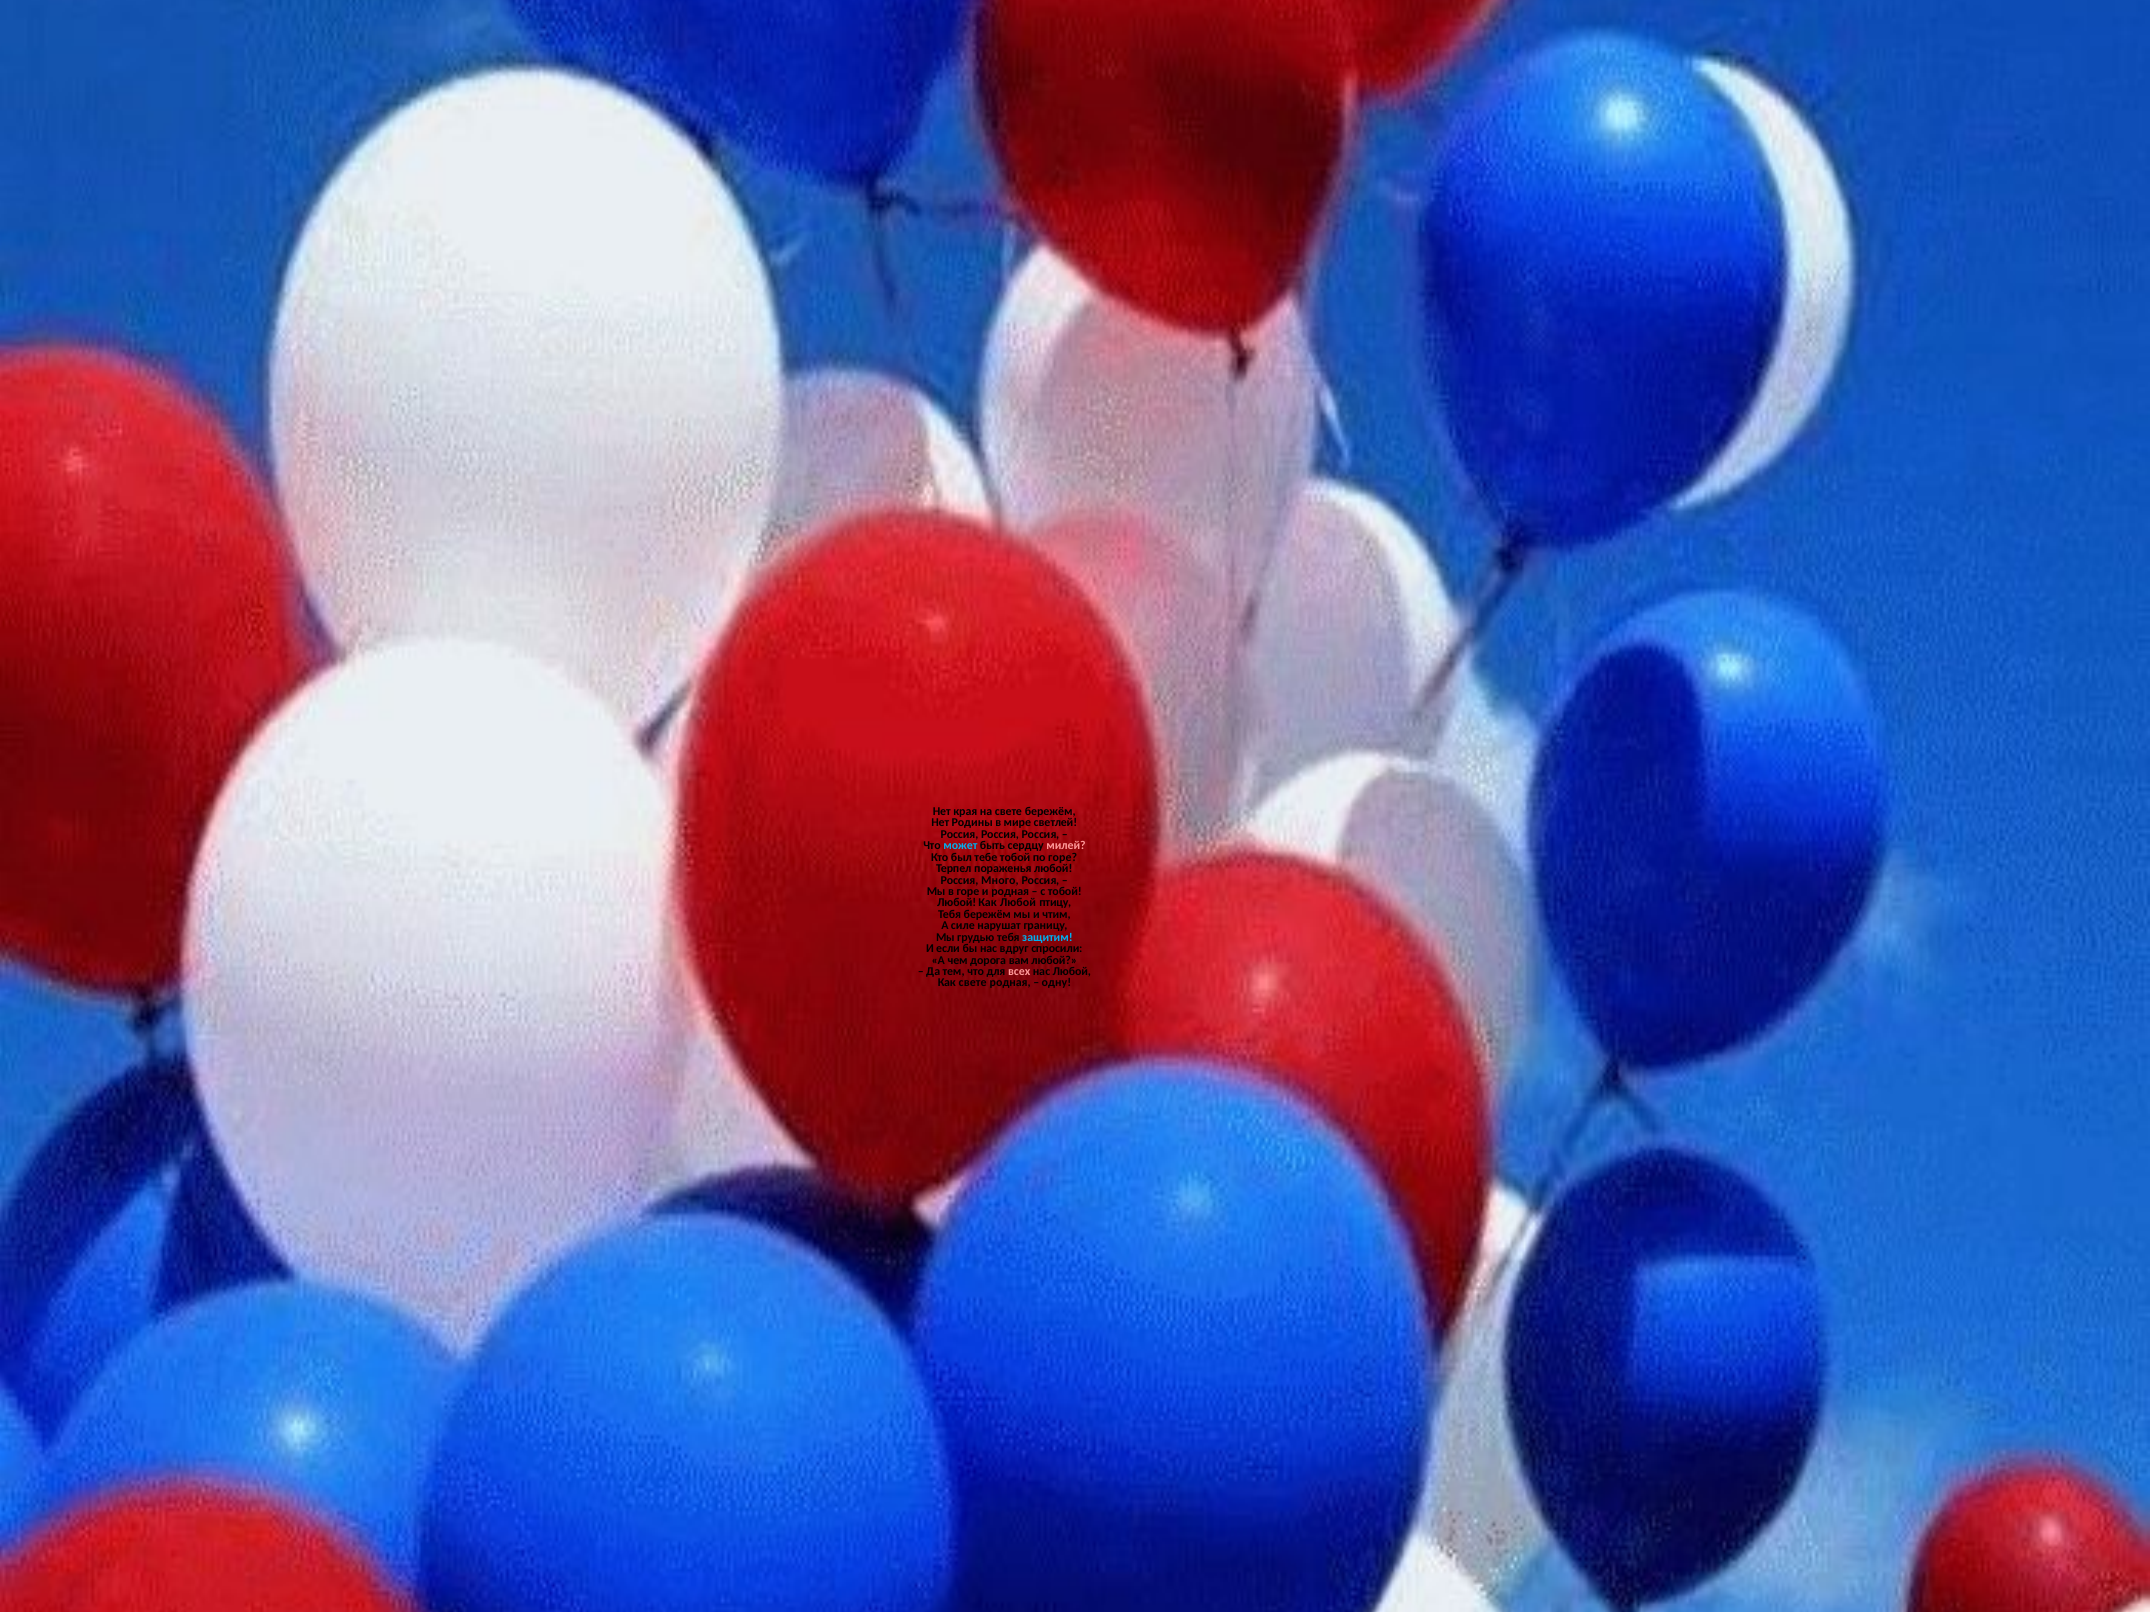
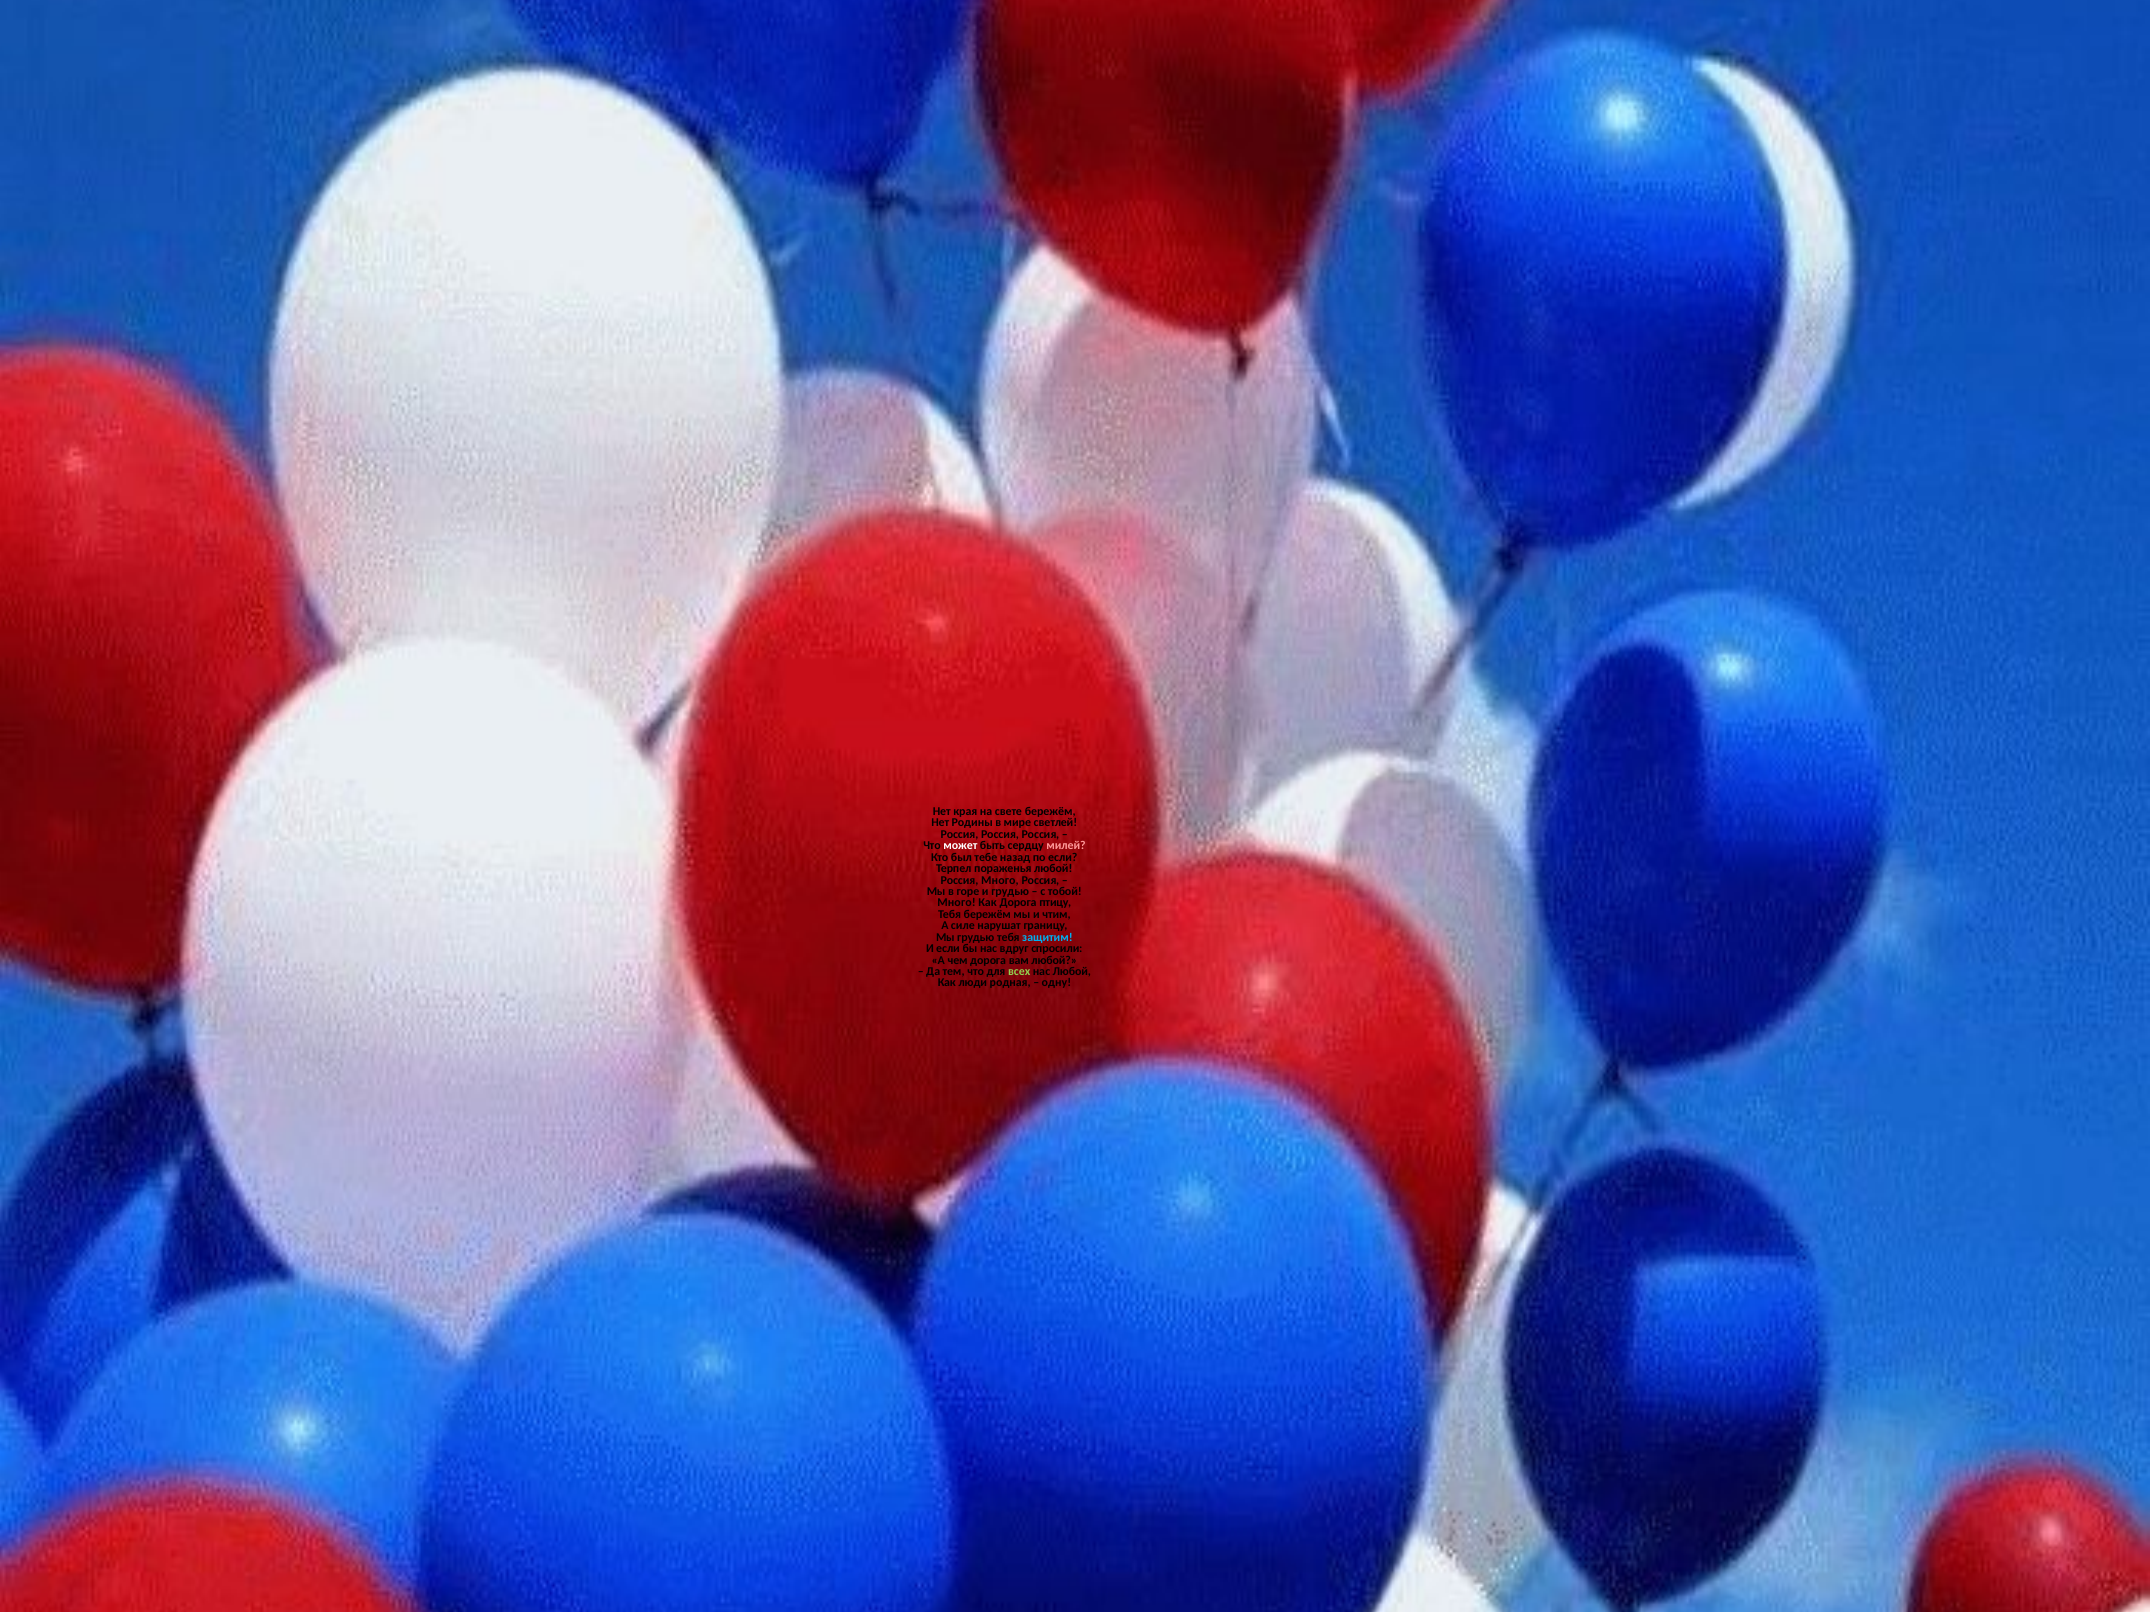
может colour: light blue -> white
тебе тобой: тобой -> назад
по горе: горе -> если
и родная: родная -> грудью
Любой at (957, 903): Любой -> Много
Как Любой: Любой -> Дорога
всех colour: pink -> light green
Как свете: свете -> люди
